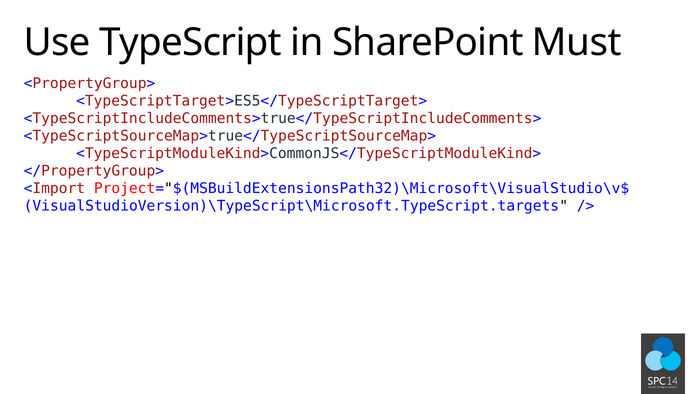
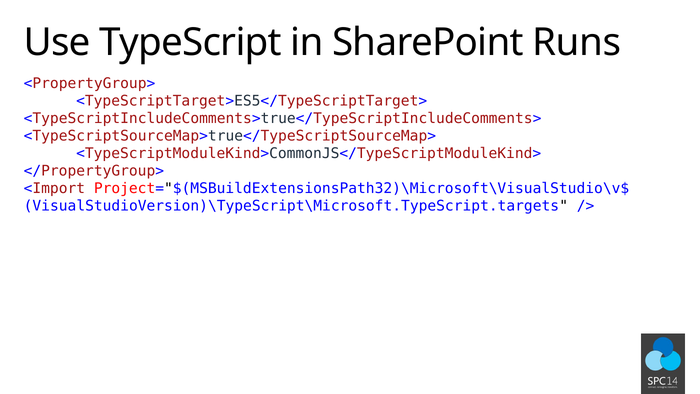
Must: Must -> Runs
